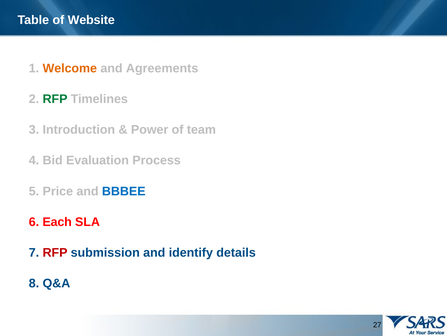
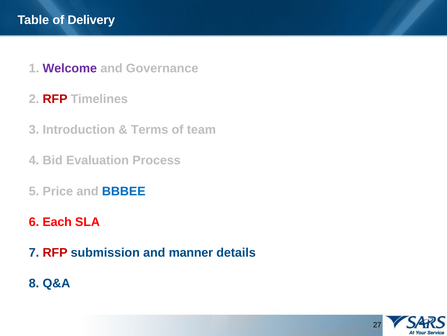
Website: Website -> Delivery
Welcome colour: orange -> purple
Agreements: Agreements -> Governance
RFP at (55, 99) colour: green -> red
Power: Power -> Terms
identify: identify -> manner
